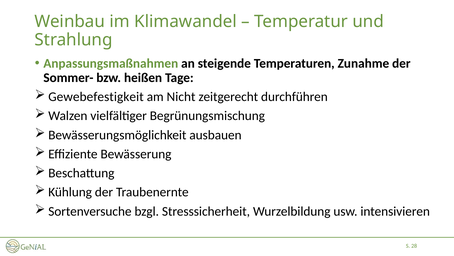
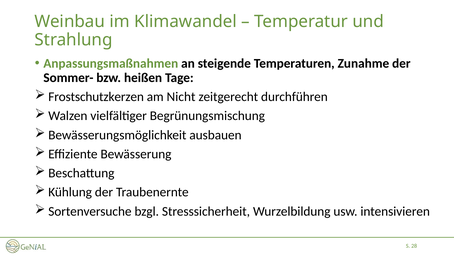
Gewebefestigkeit: Gewebefestigkeit -> Frostschutzkerzen
